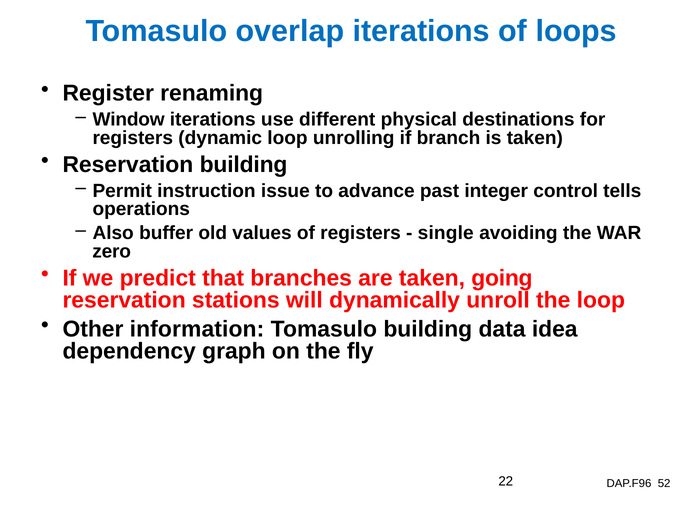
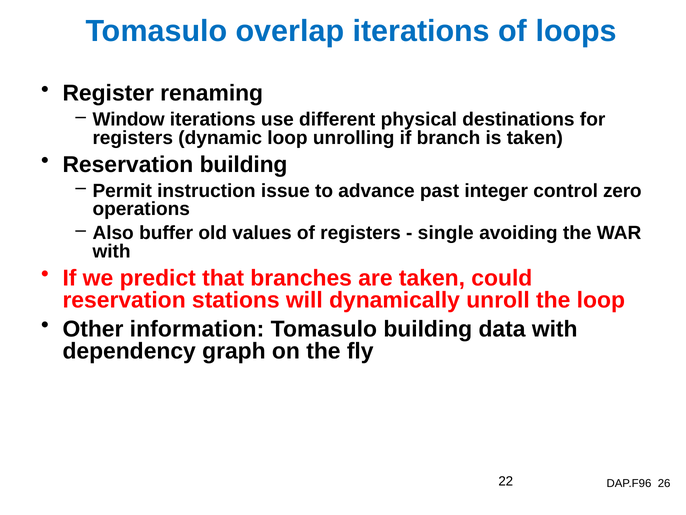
tells: tells -> zero
zero at (112, 251): zero -> with
going: going -> could
data idea: idea -> with
52: 52 -> 26
